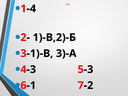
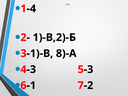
3)-А: 3)-А -> 8)-А
